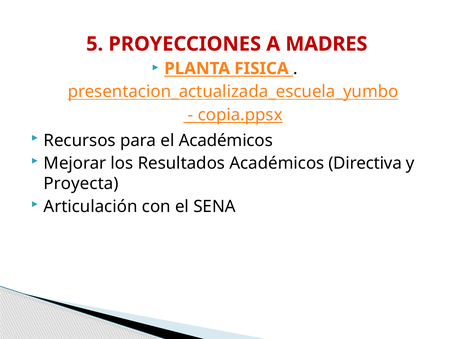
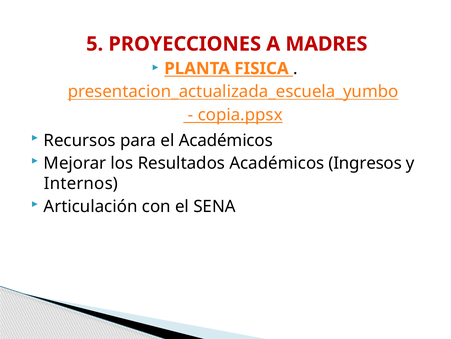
Directiva: Directiva -> Ingresos
Proyecta: Proyecta -> Internos
